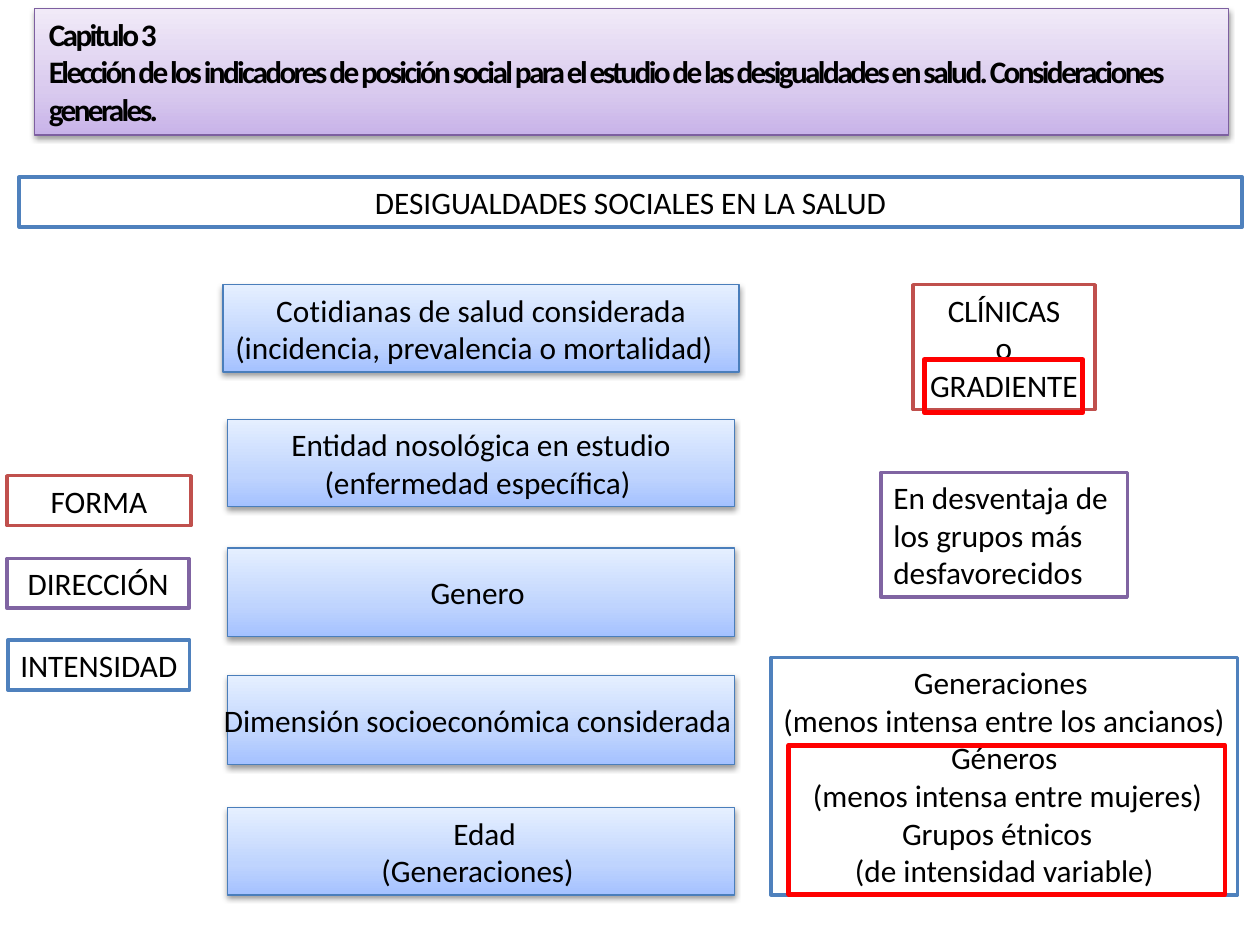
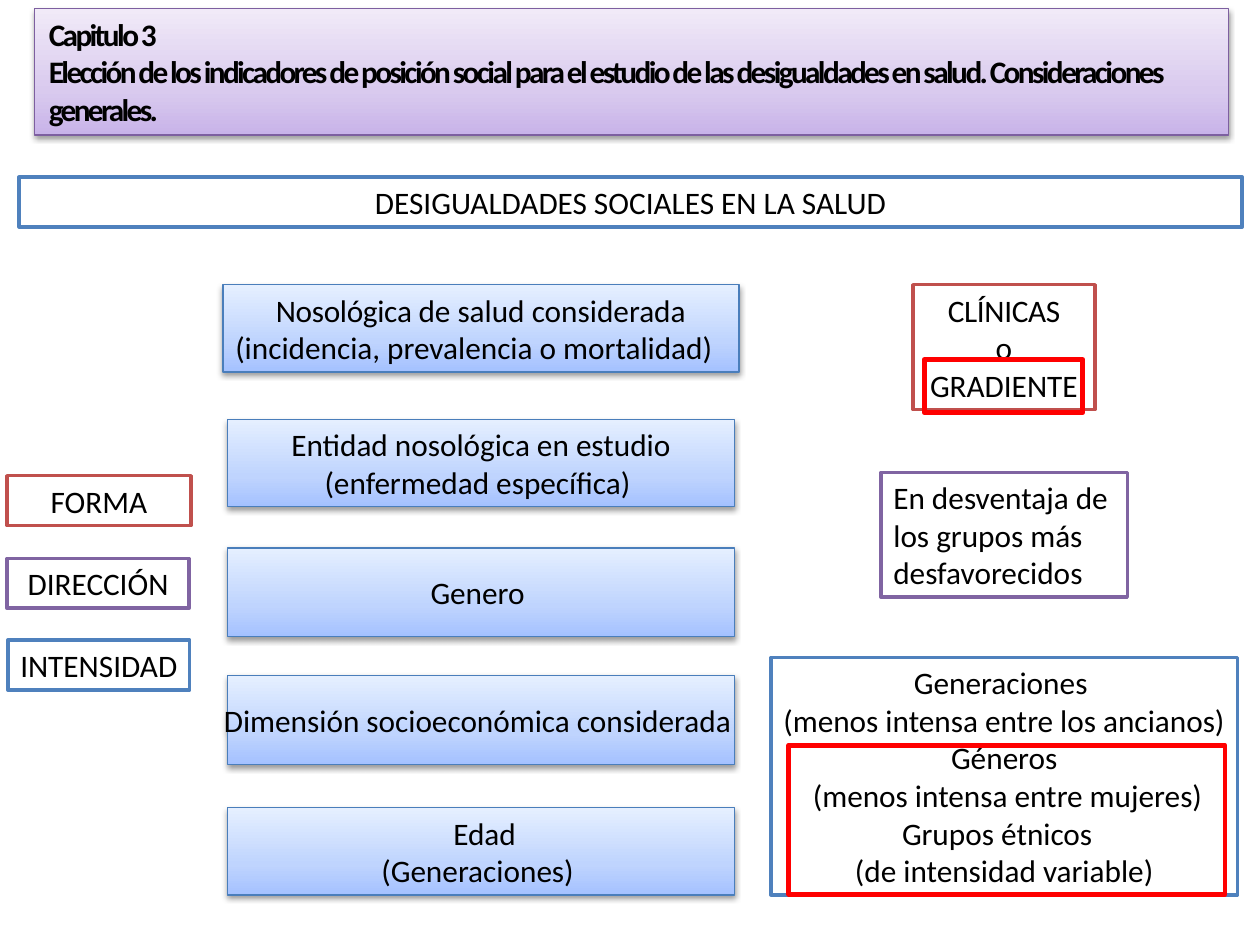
Cotidianas at (344, 312): Cotidianas -> Nosológica
